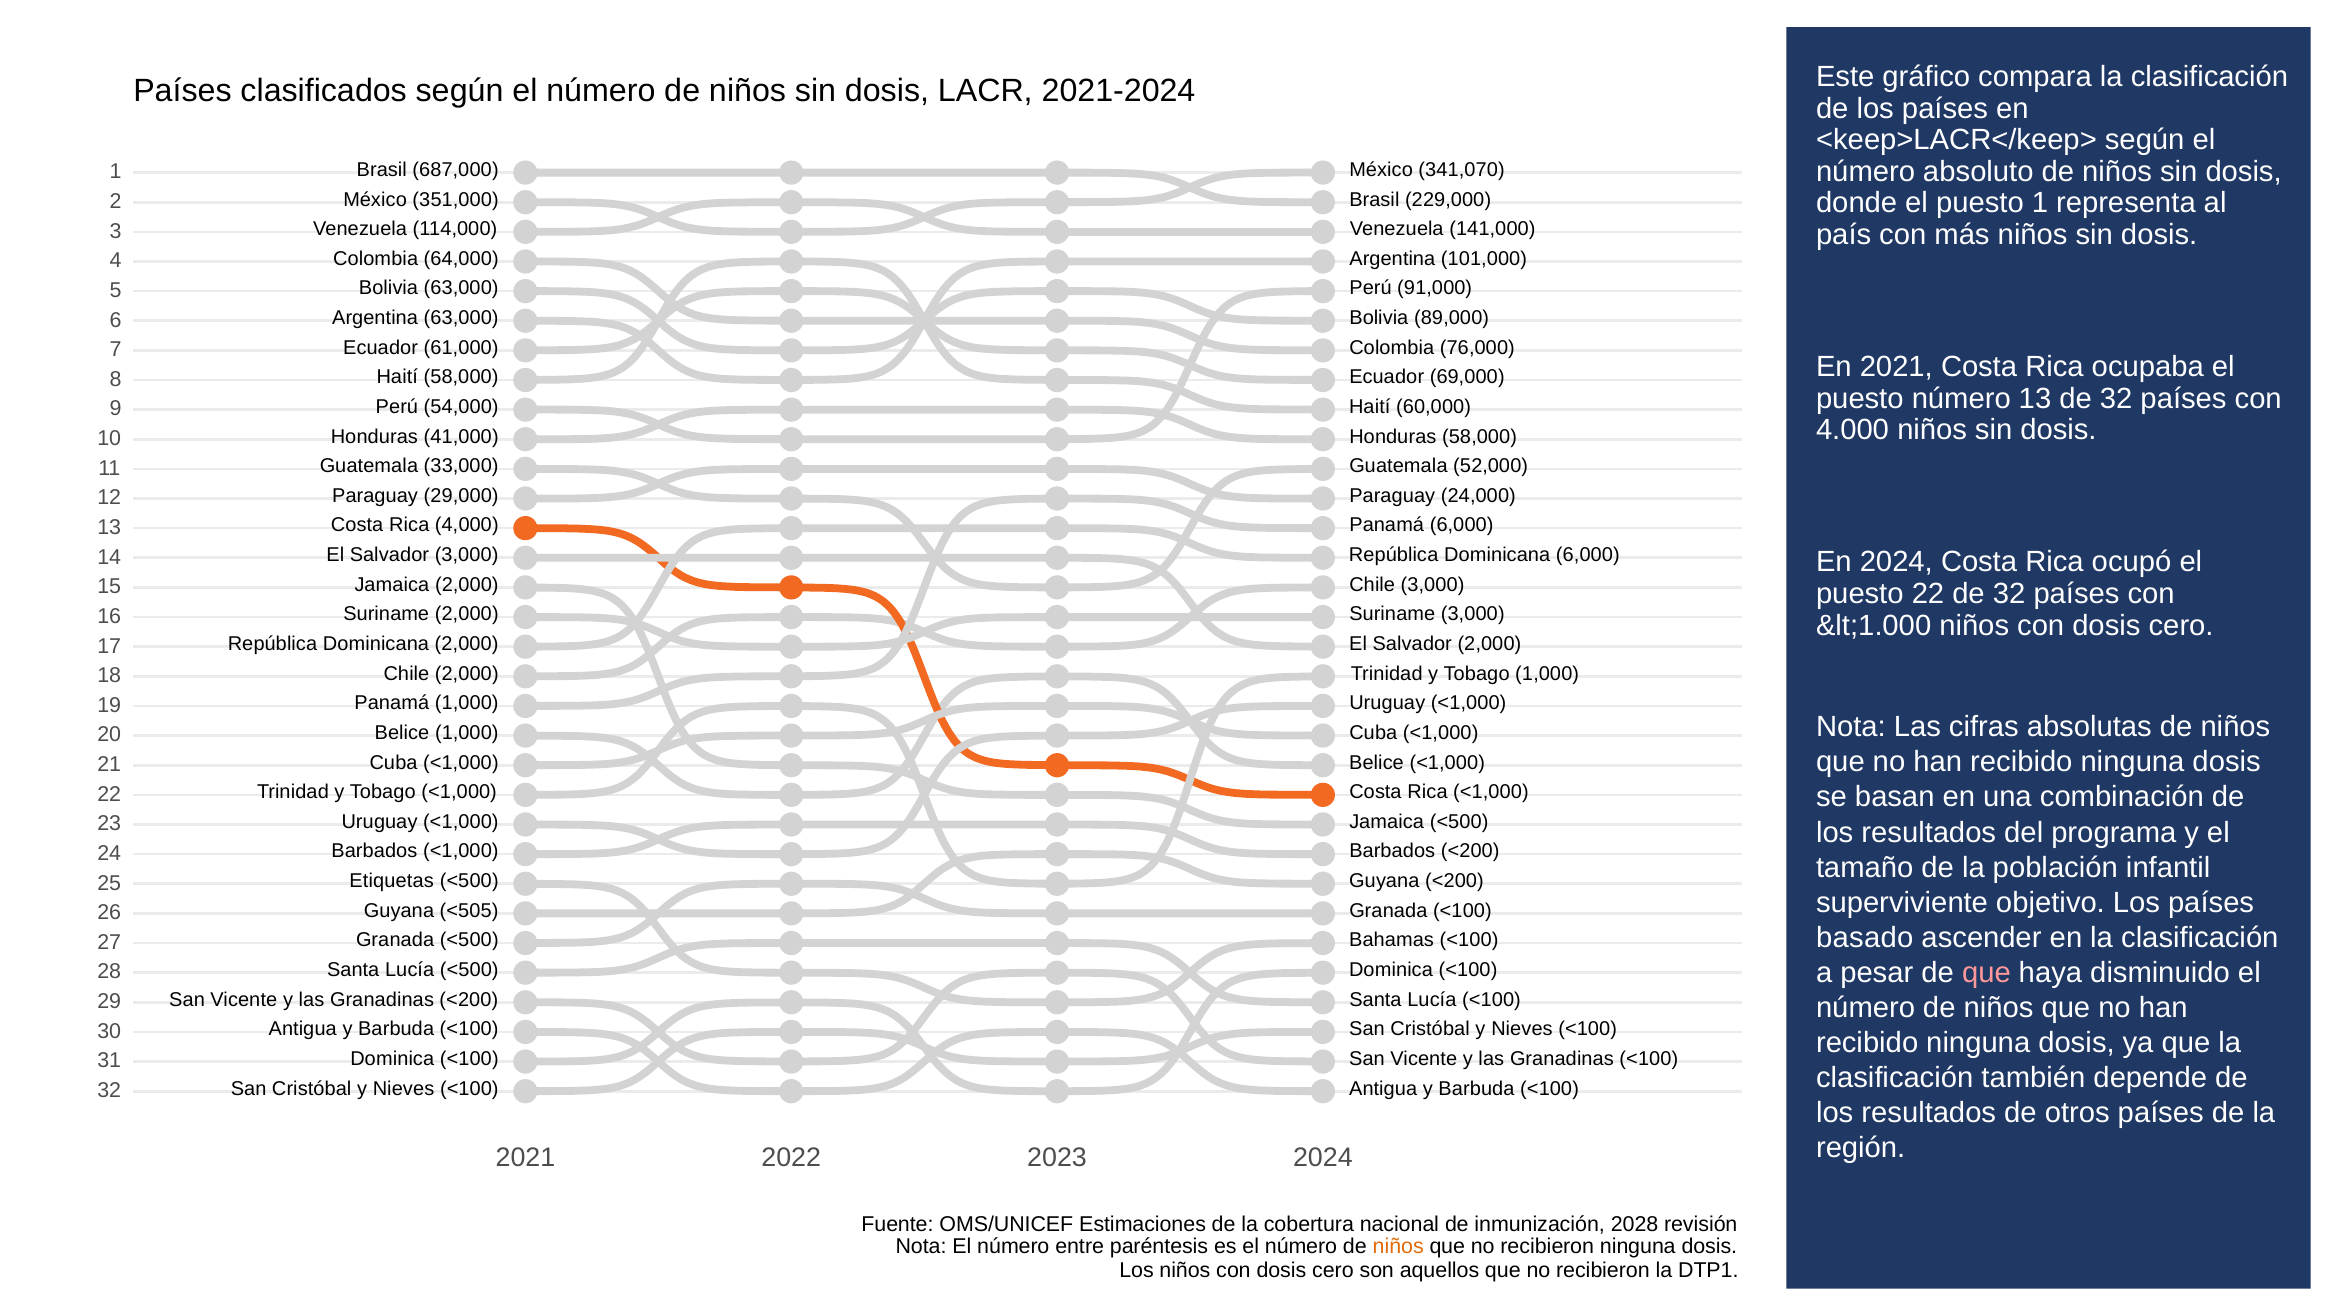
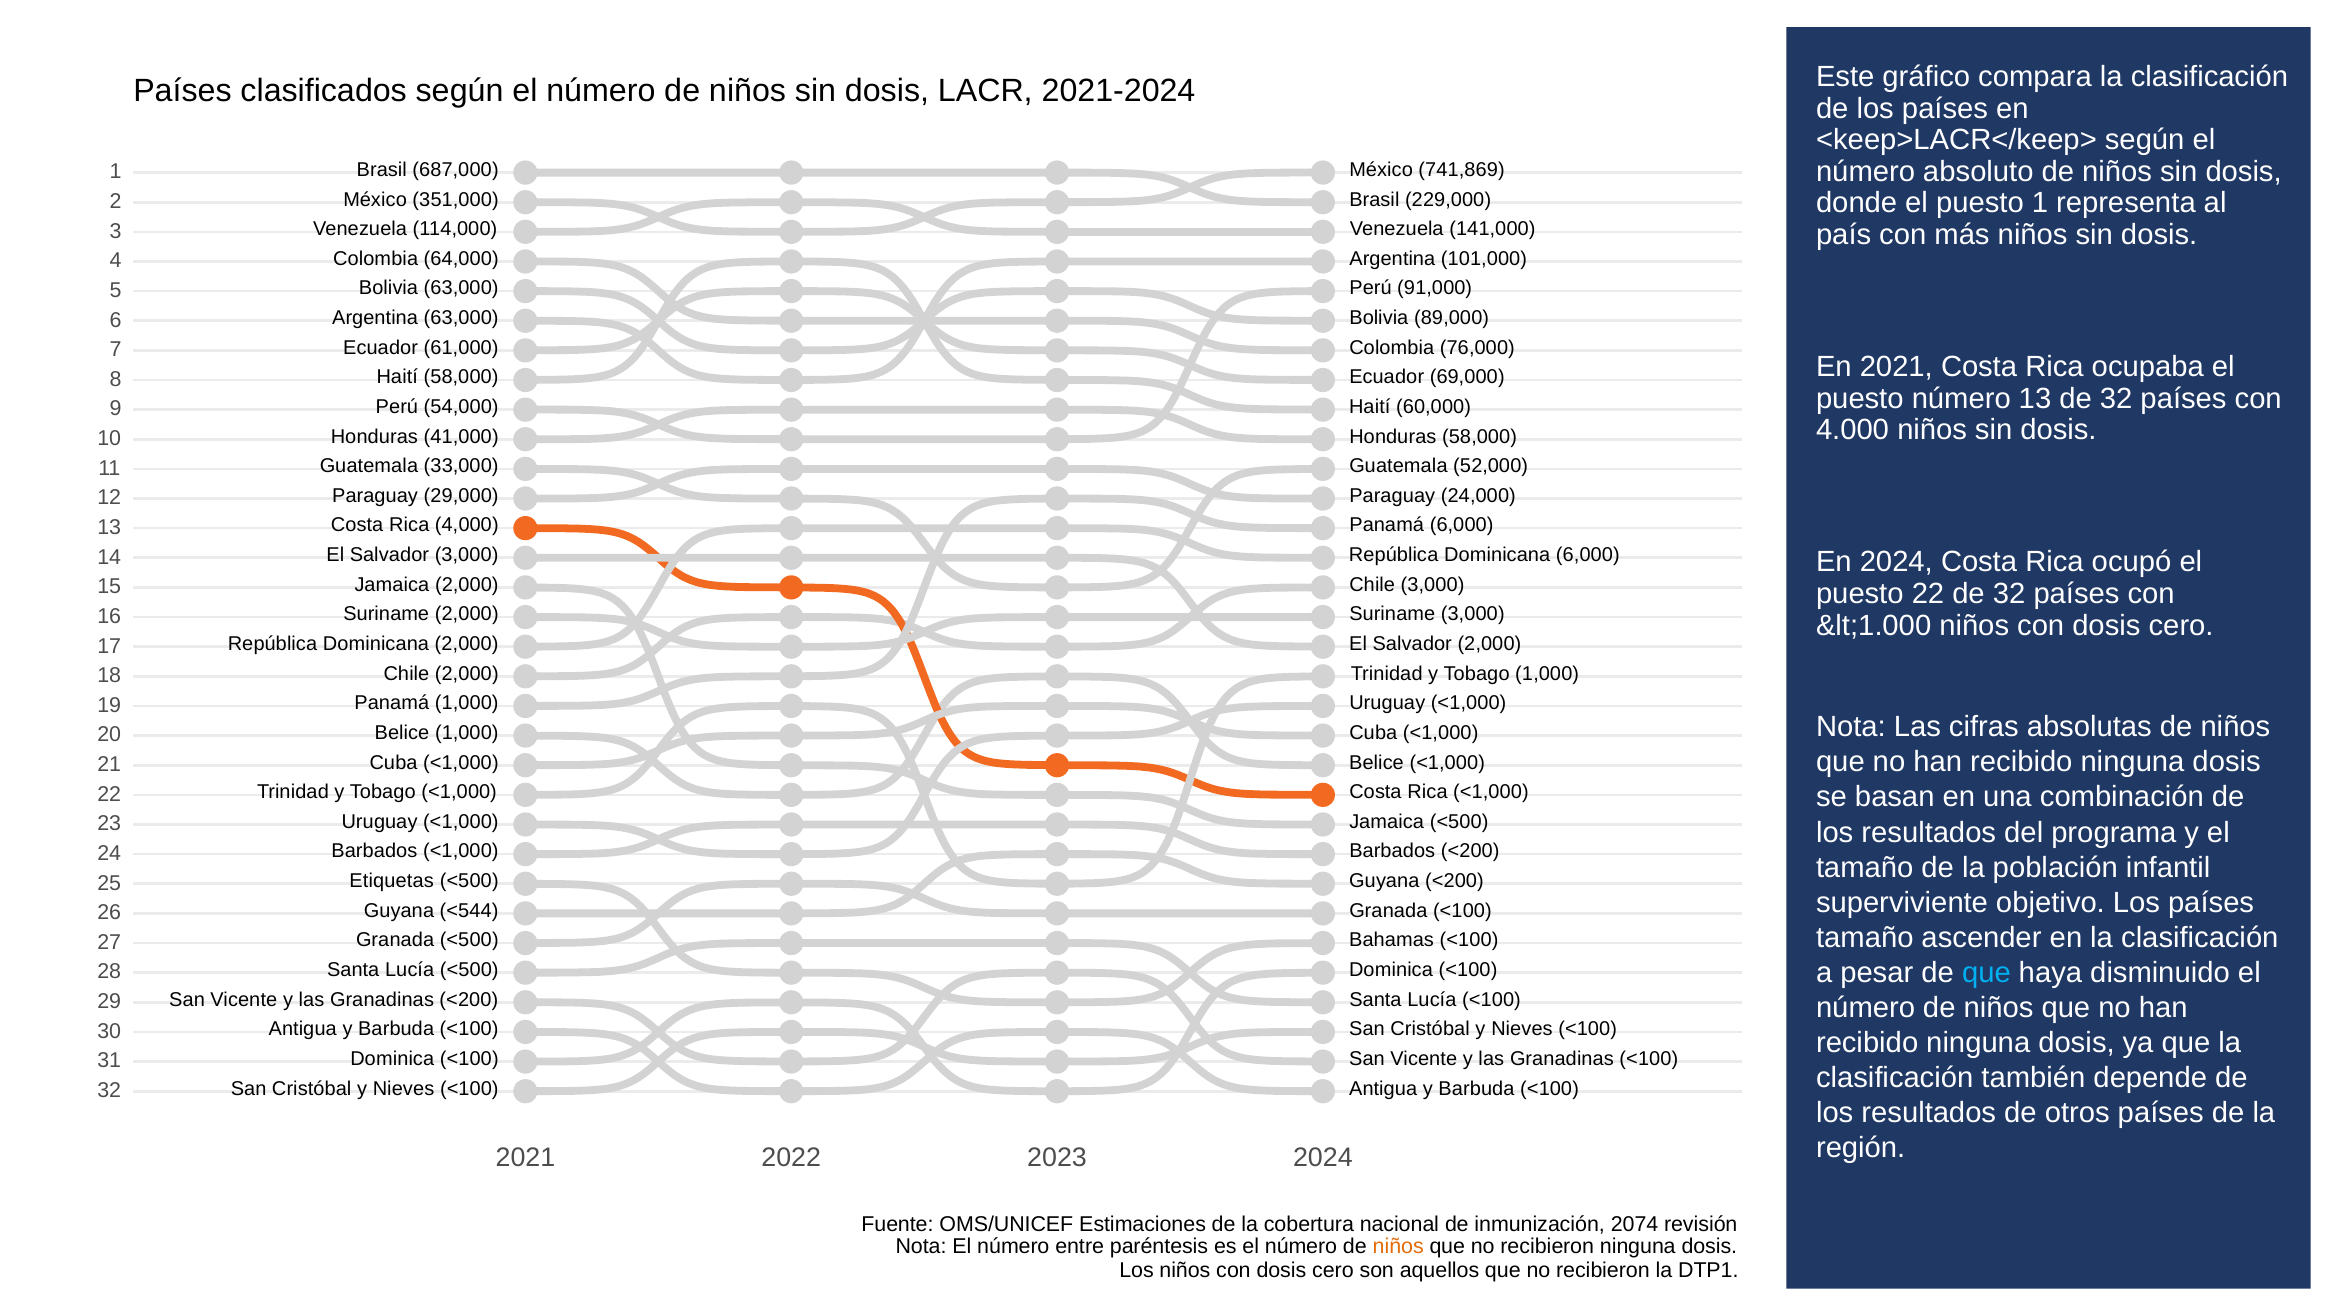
341,070: 341,070 -> 741,869
<505: <505 -> <544
basado at (1865, 938): basado -> tamaño
que at (1986, 973) colour: pink -> light blue
2028: 2028 -> 2074
